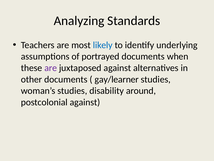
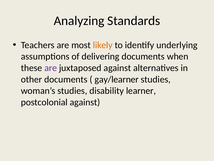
likely colour: blue -> orange
portrayed: portrayed -> delivering
around: around -> learner
